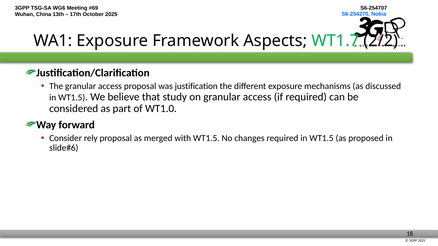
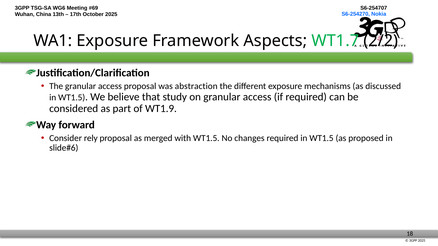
justification: justification -> abstraction
WT1.0: WT1.0 -> WT1.9
